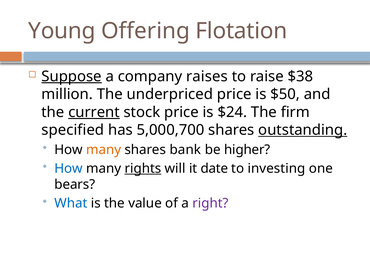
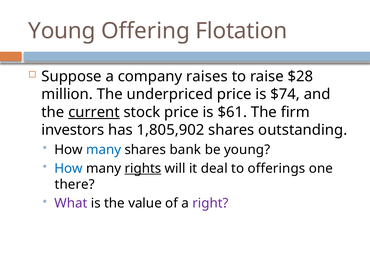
Suppose underline: present -> none
$38: $38 -> $28
$50: $50 -> $74
$24: $24 -> $61
specified: specified -> investors
5,000,700: 5,000,700 -> 1,805,902
outstanding underline: present -> none
many at (104, 150) colour: orange -> blue
be higher: higher -> young
date: date -> deal
investing: investing -> offerings
bears: bears -> there
What colour: blue -> purple
